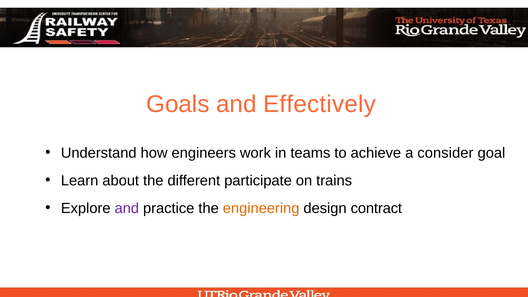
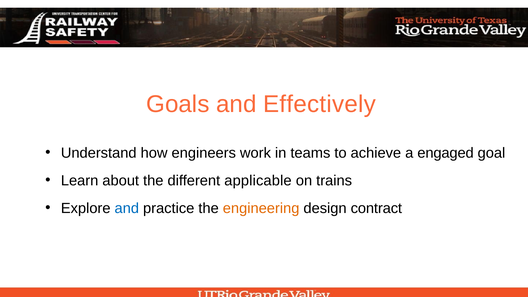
consider: consider -> engaged
participate: participate -> applicable
and at (127, 208) colour: purple -> blue
